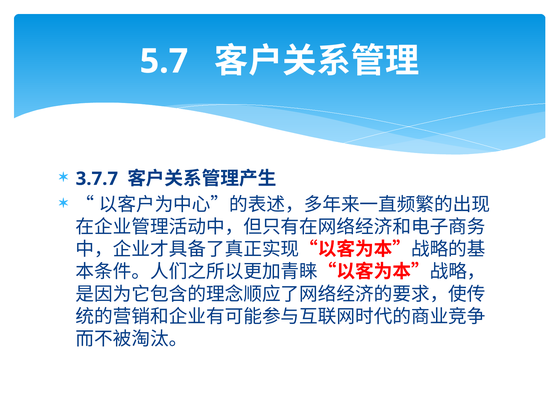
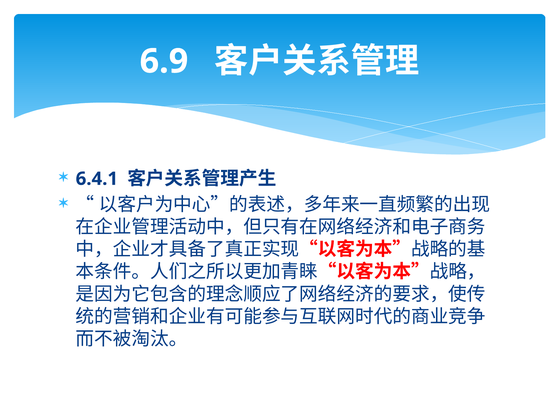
5.7: 5.7 -> 6.9
3.7.7: 3.7.7 -> 6.4.1
